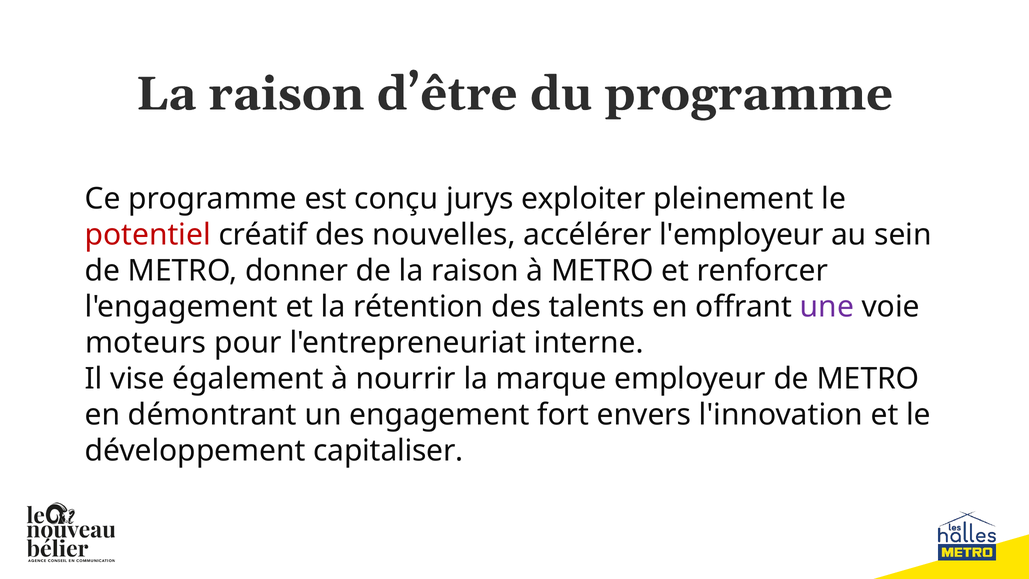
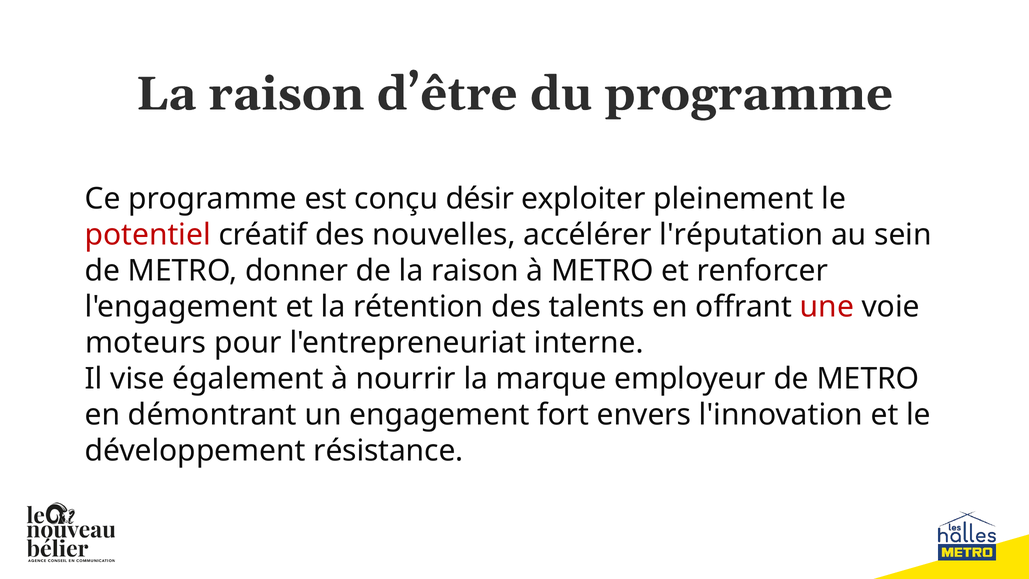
jurys: jurys -> désir
l'employeur: l'employeur -> l'réputation
une colour: purple -> red
capitaliser: capitaliser -> résistance
